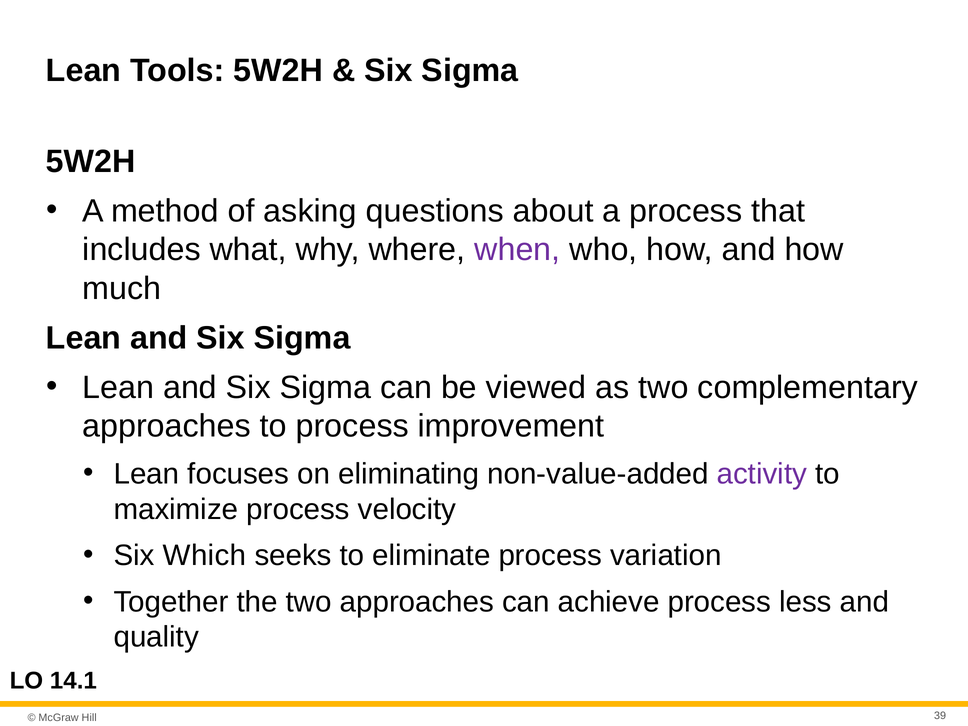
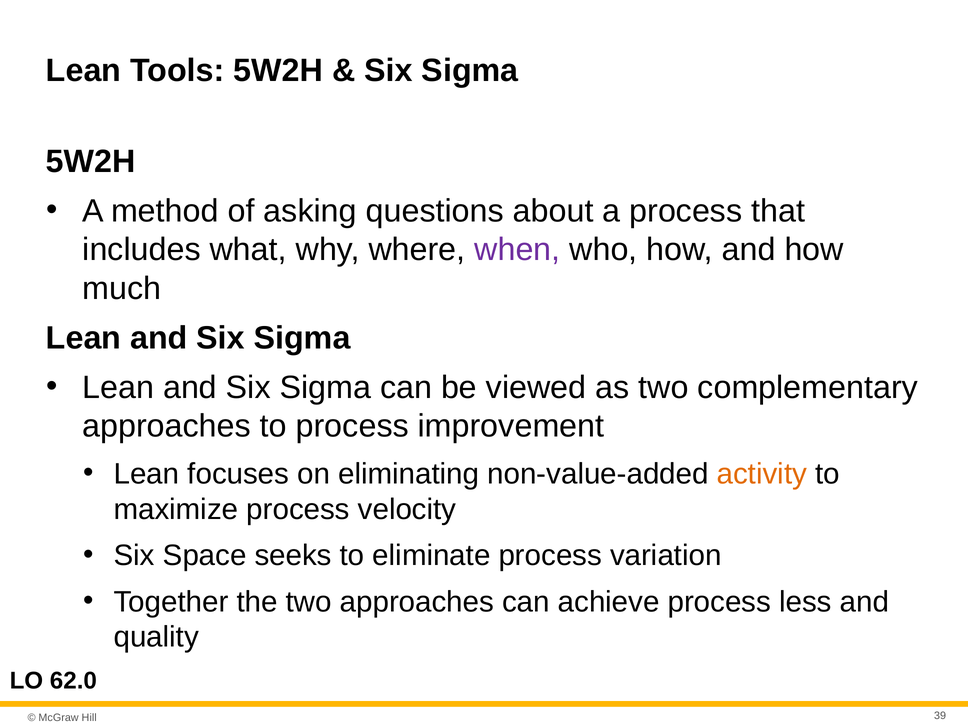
activity colour: purple -> orange
Which: Which -> Space
14.1: 14.1 -> 62.0
